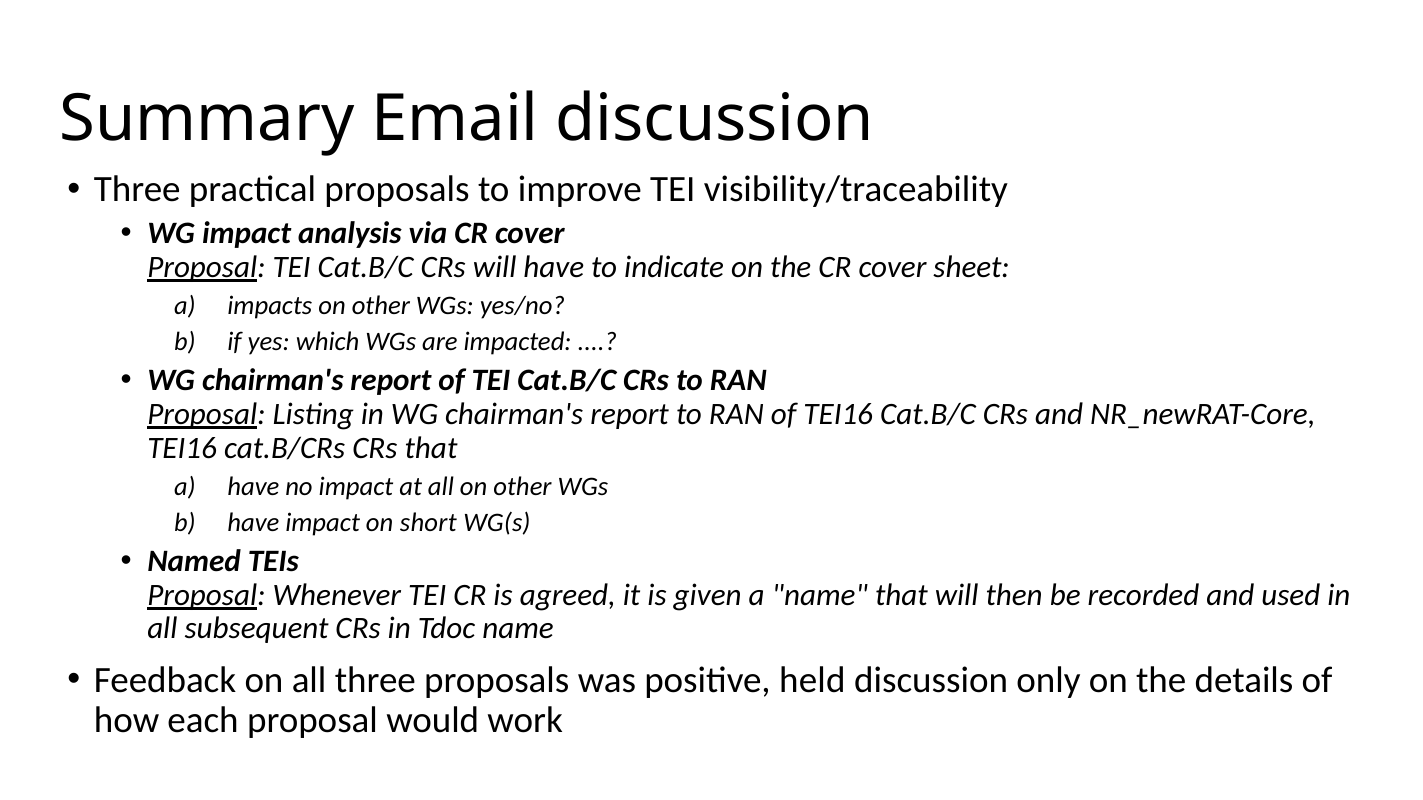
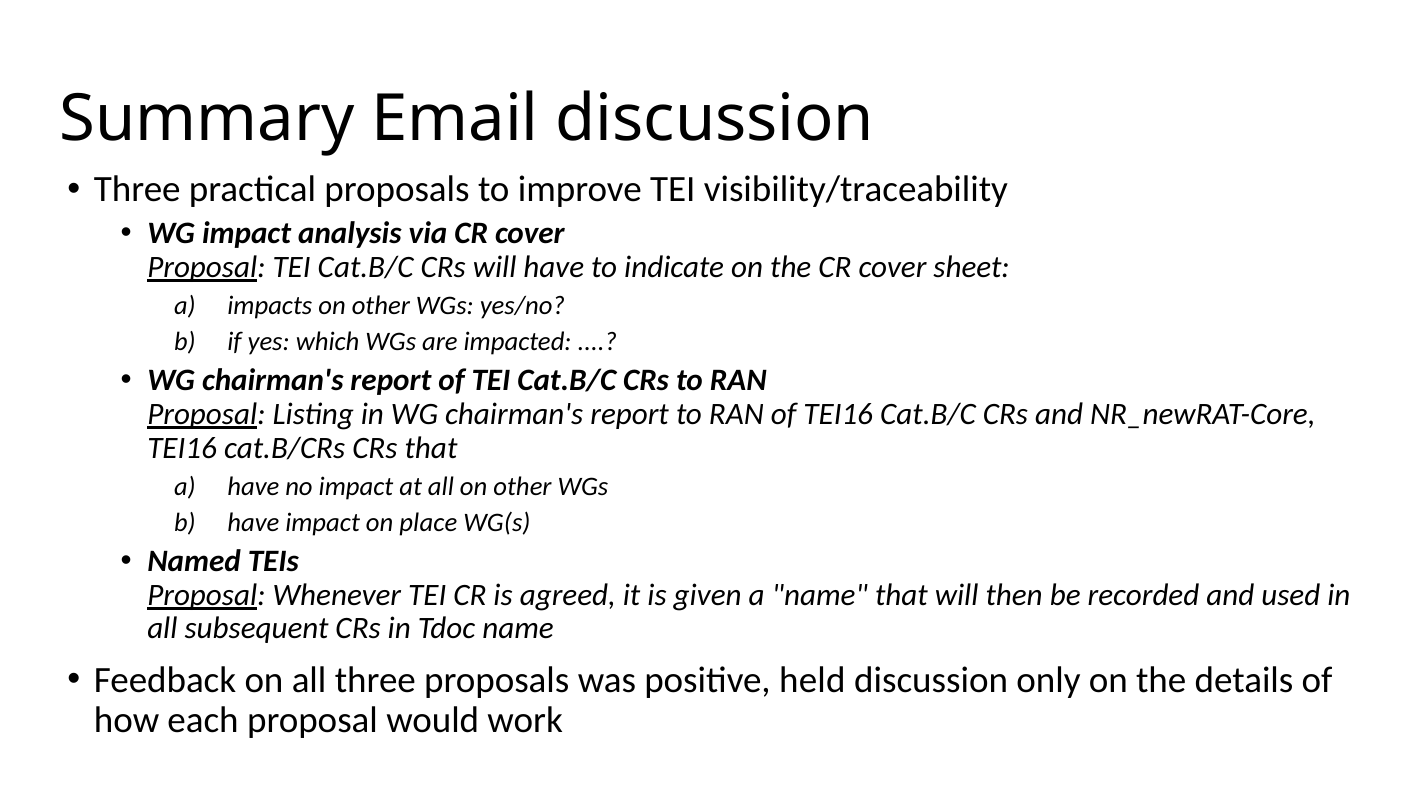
short: short -> place
